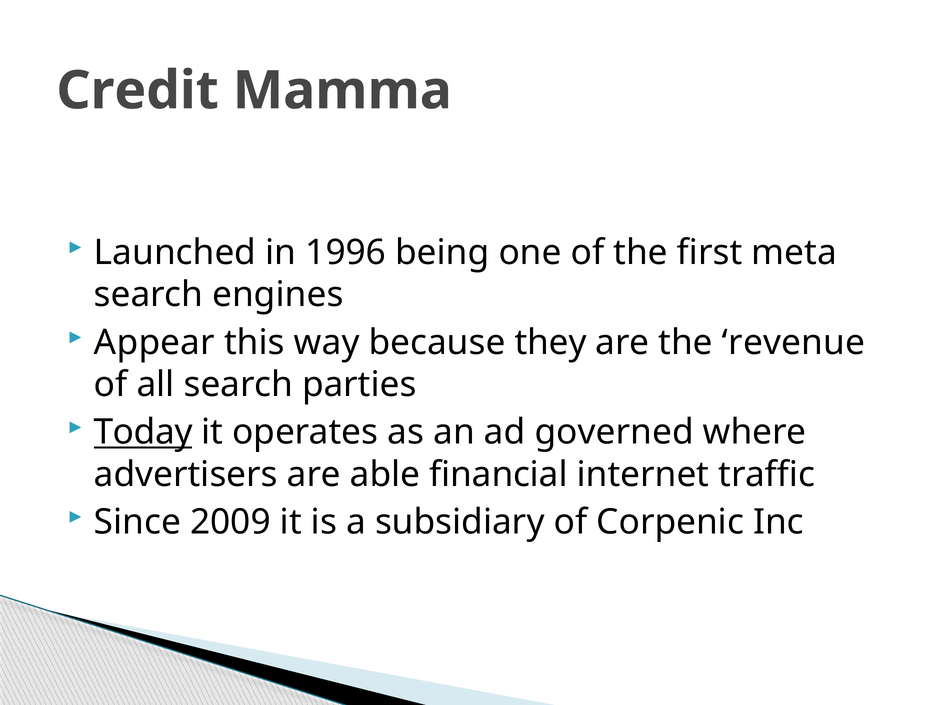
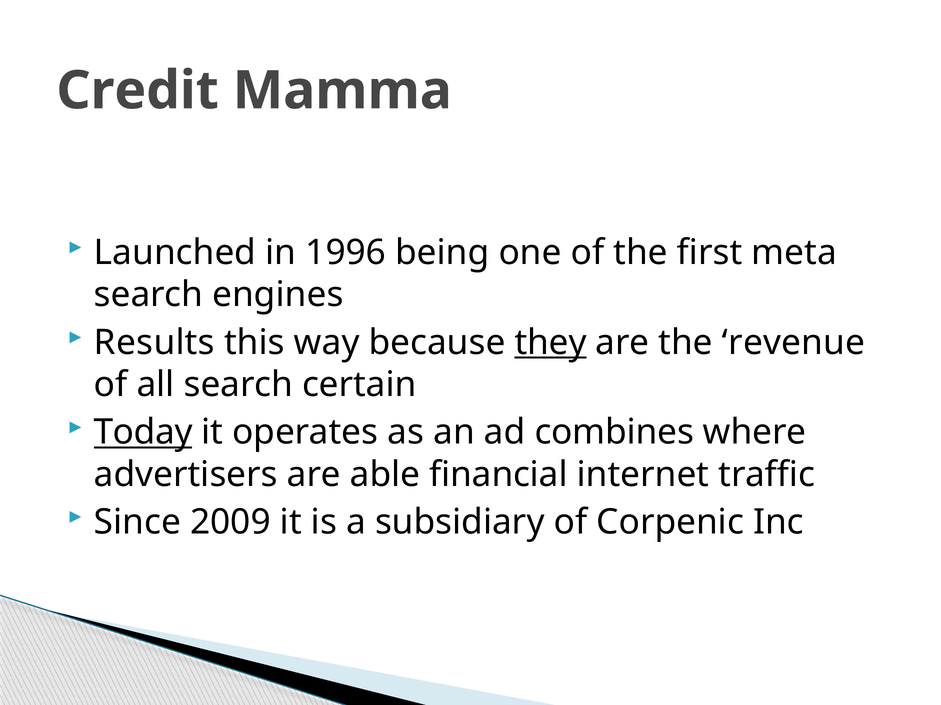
Appear: Appear -> Results
they underline: none -> present
parties: parties -> certain
governed: governed -> combines
